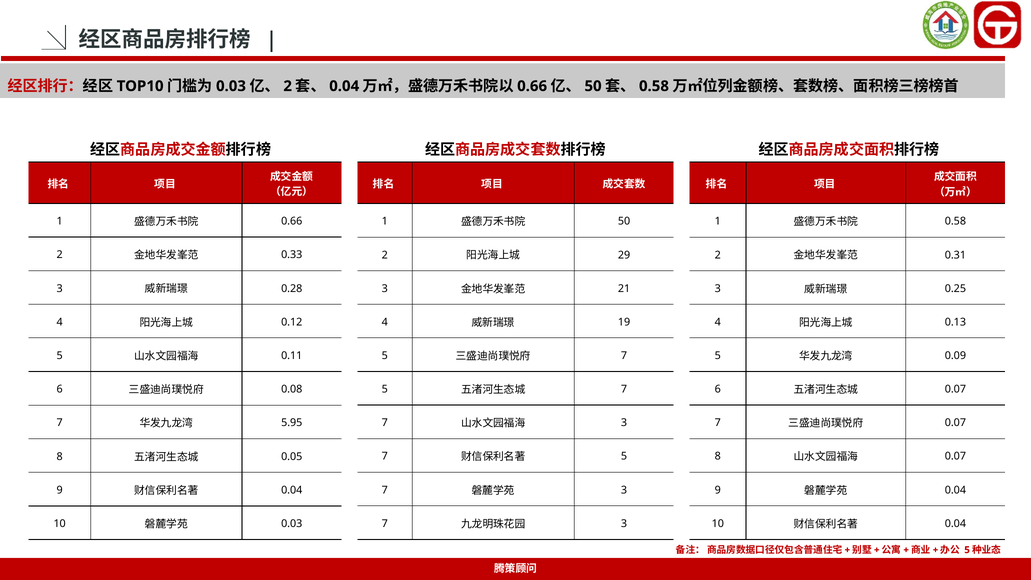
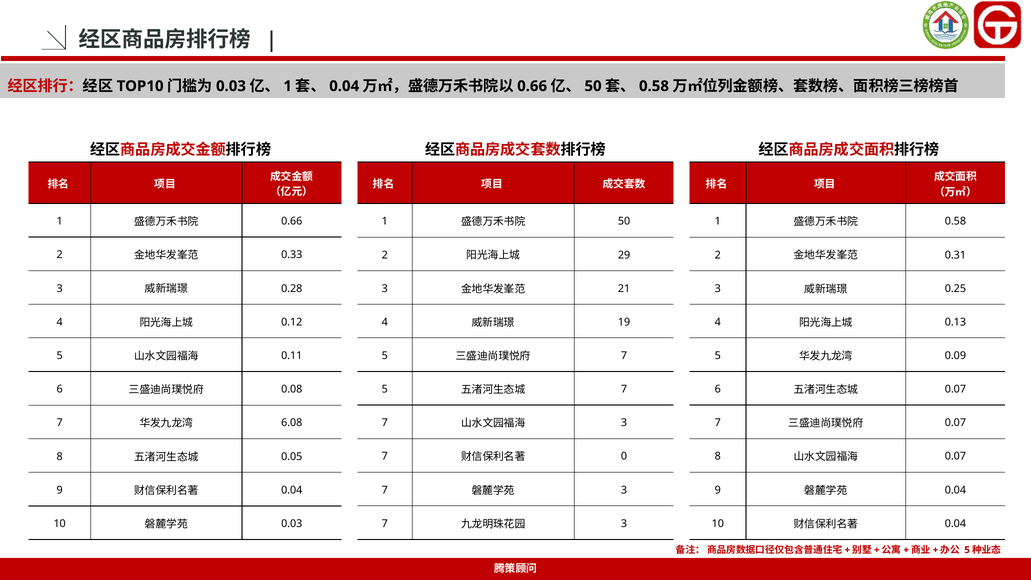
2 at (288, 86): 2 -> 1
5.95: 5.95 -> 6.08
5 at (624, 456): 5 -> 0
